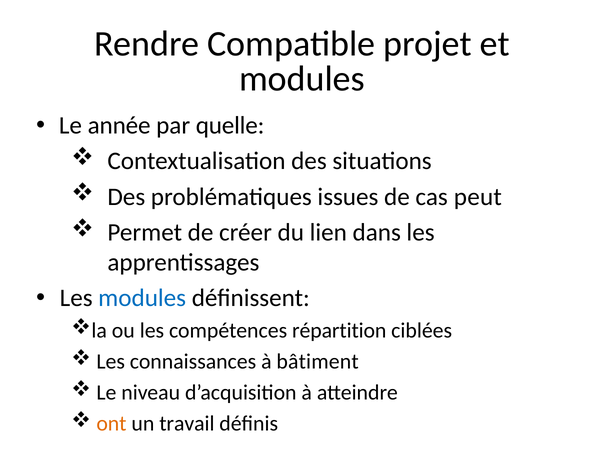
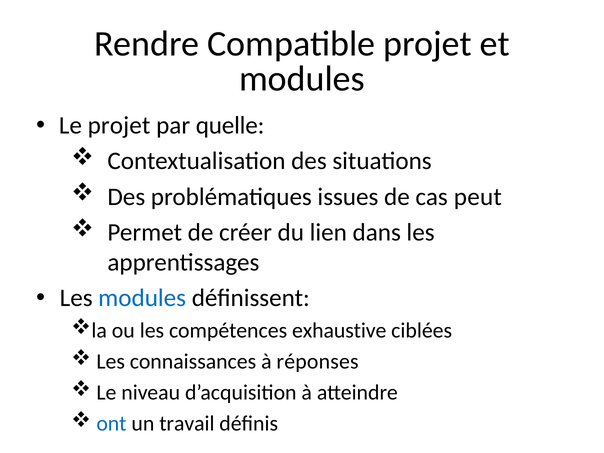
Le année: année -> projet
répartition: répartition -> exhaustive
bâtiment: bâtiment -> réponses
ont colour: orange -> blue
